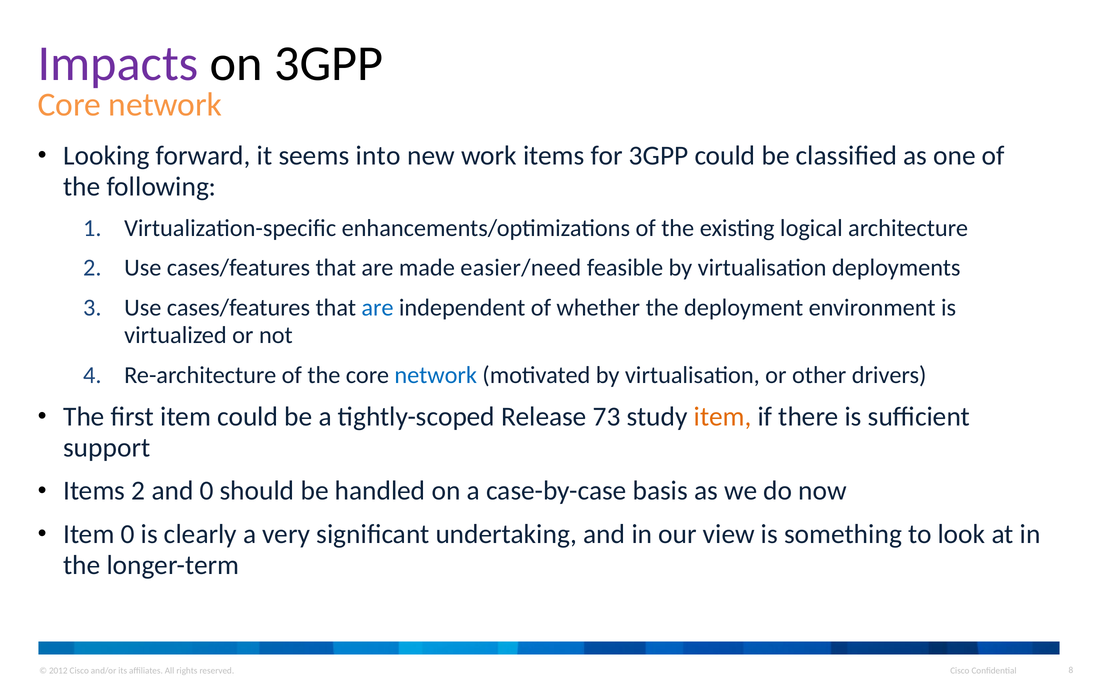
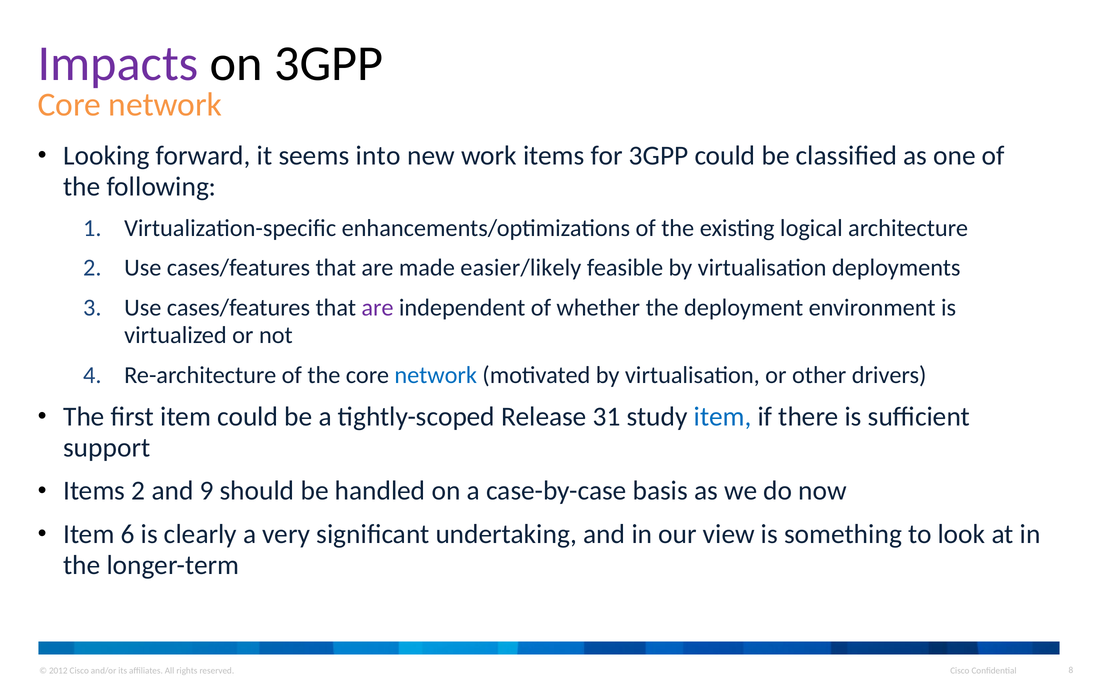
easier/need: easier/need -> easier/likely
are at (378, 308) colour: blue -> purple
73: 73 -> 31
item at (723, 417) colour: orange -> blue
and 0: 0 -> 9
Item 0: 0 -> 6
